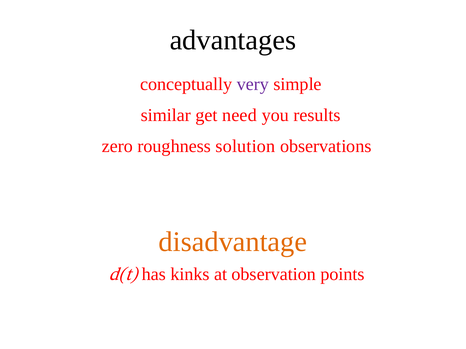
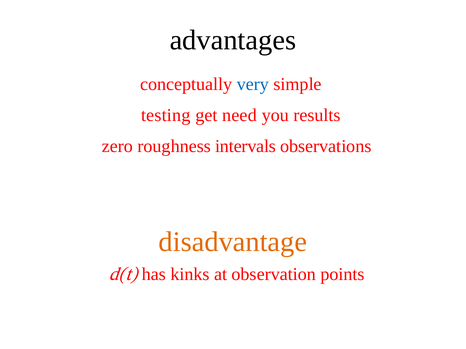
very colour: purple -> blue
similar: similar -> testing
solution: solution -> intervals
